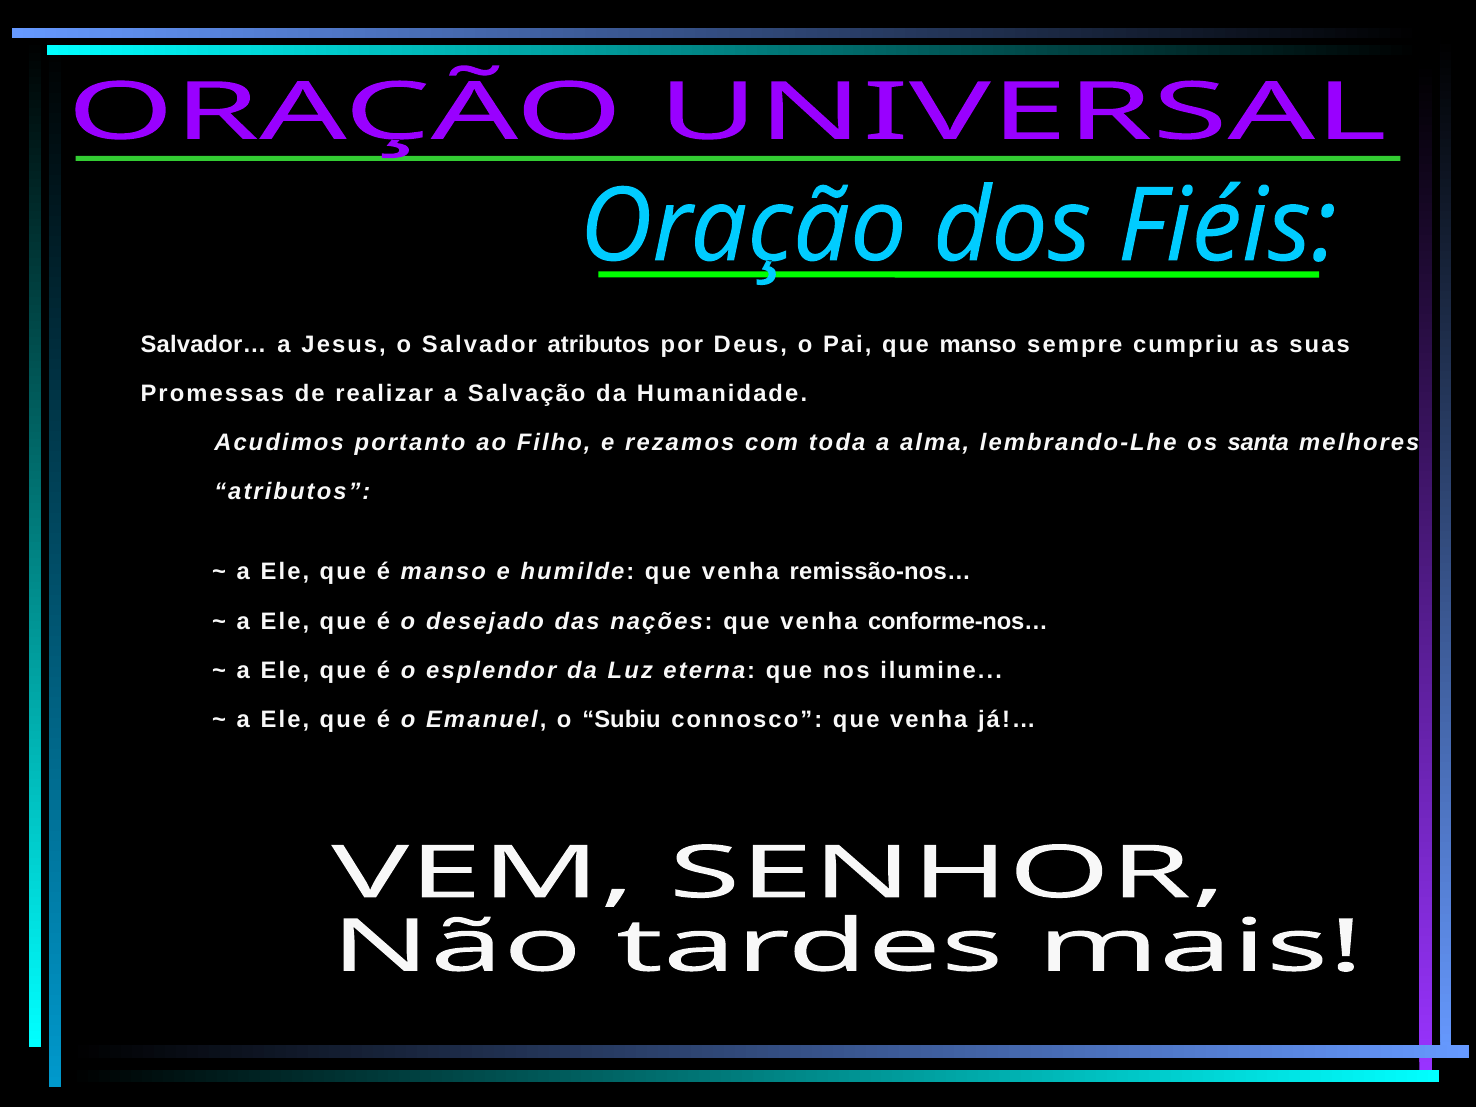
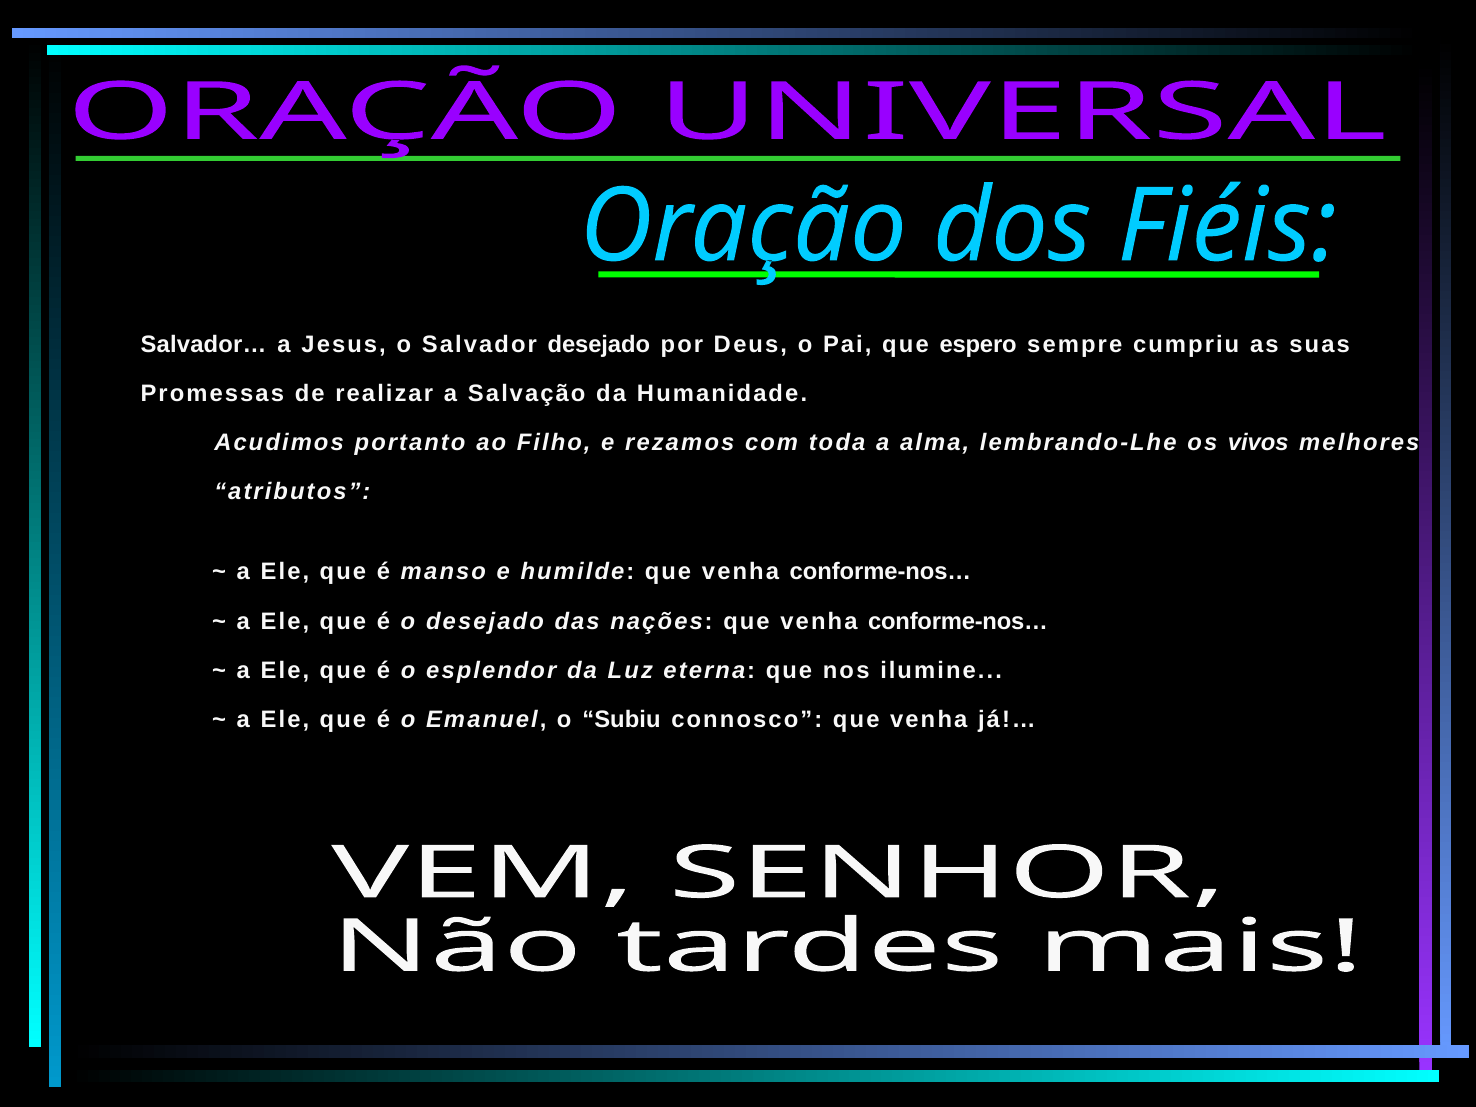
Salvador atributos: atributos -> desejado
que manso: manso -> espero
santa: santa -> vivos
humilde que venha remissão-nos…: remissão-nos… -> conforme-nos…
